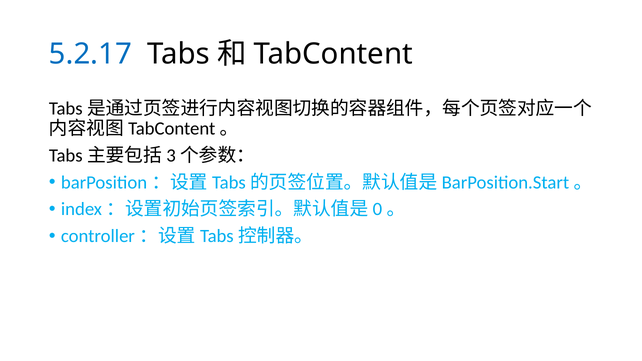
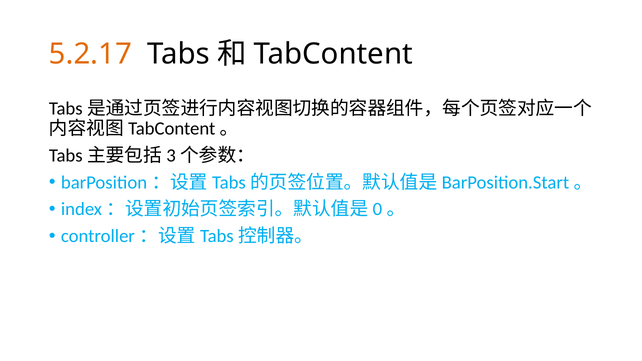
5.2.17 colour: blue -> orange
